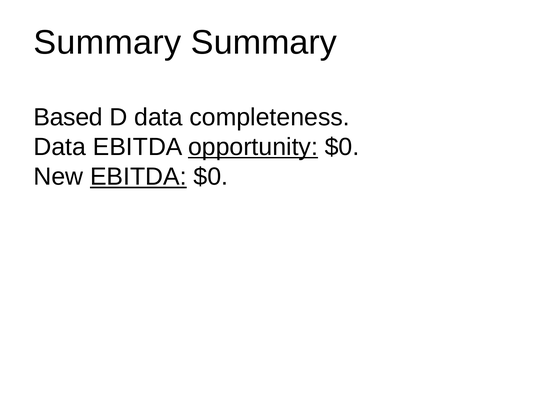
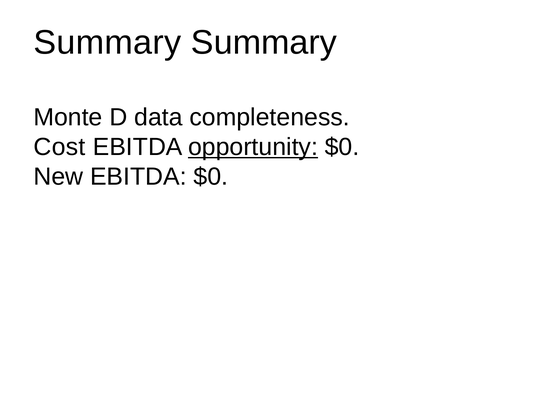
Based: Based -> Monte
Data at (60, 147): Data -> Cost
EBITDA at (138, 177) underline: present -> none
